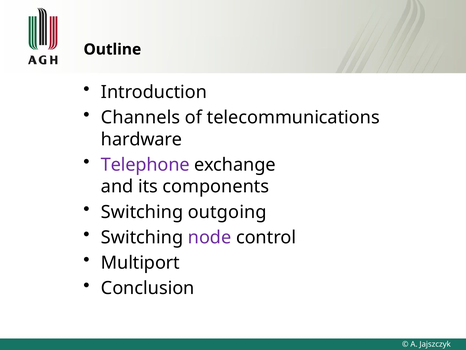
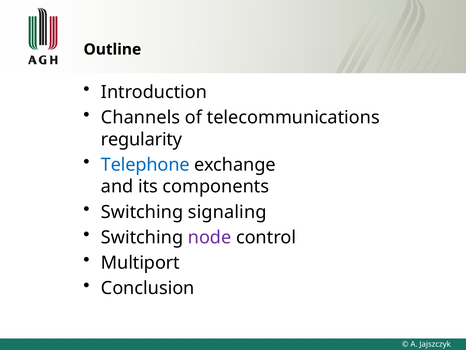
hardware: hardware -> regularity
Telephone colour: purple -> blue
outgoing: outgoing -> signaling
